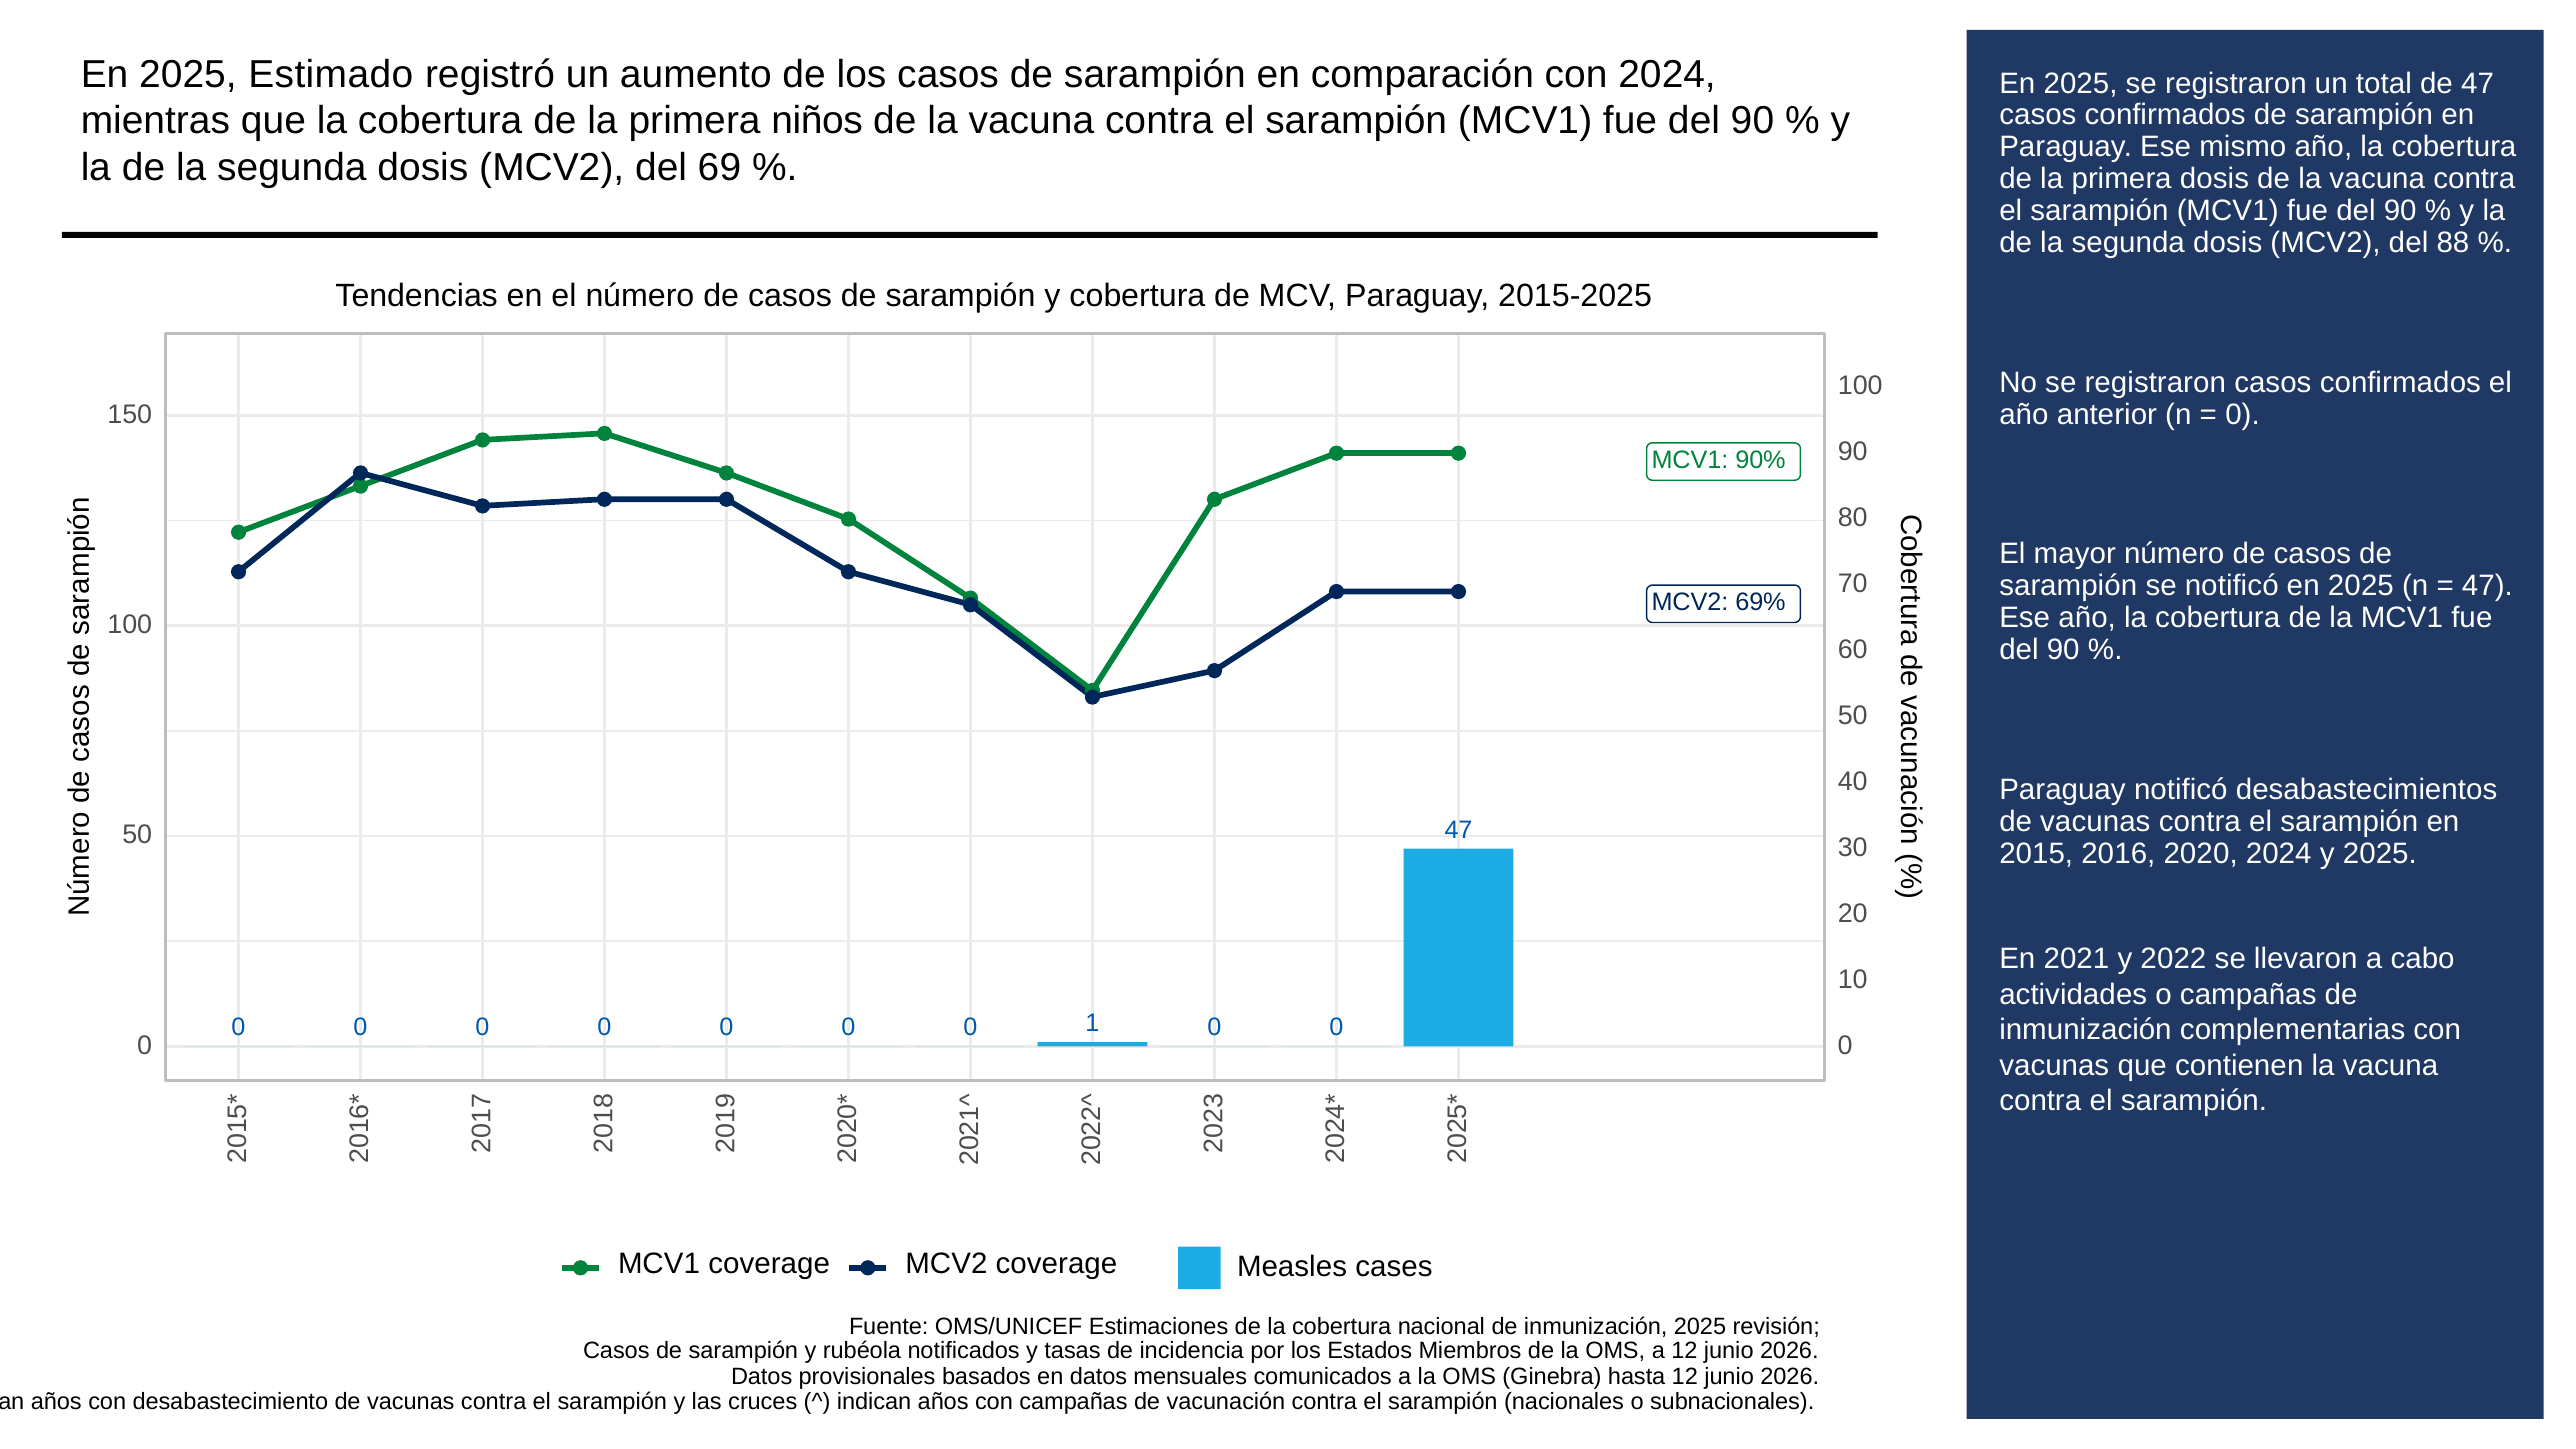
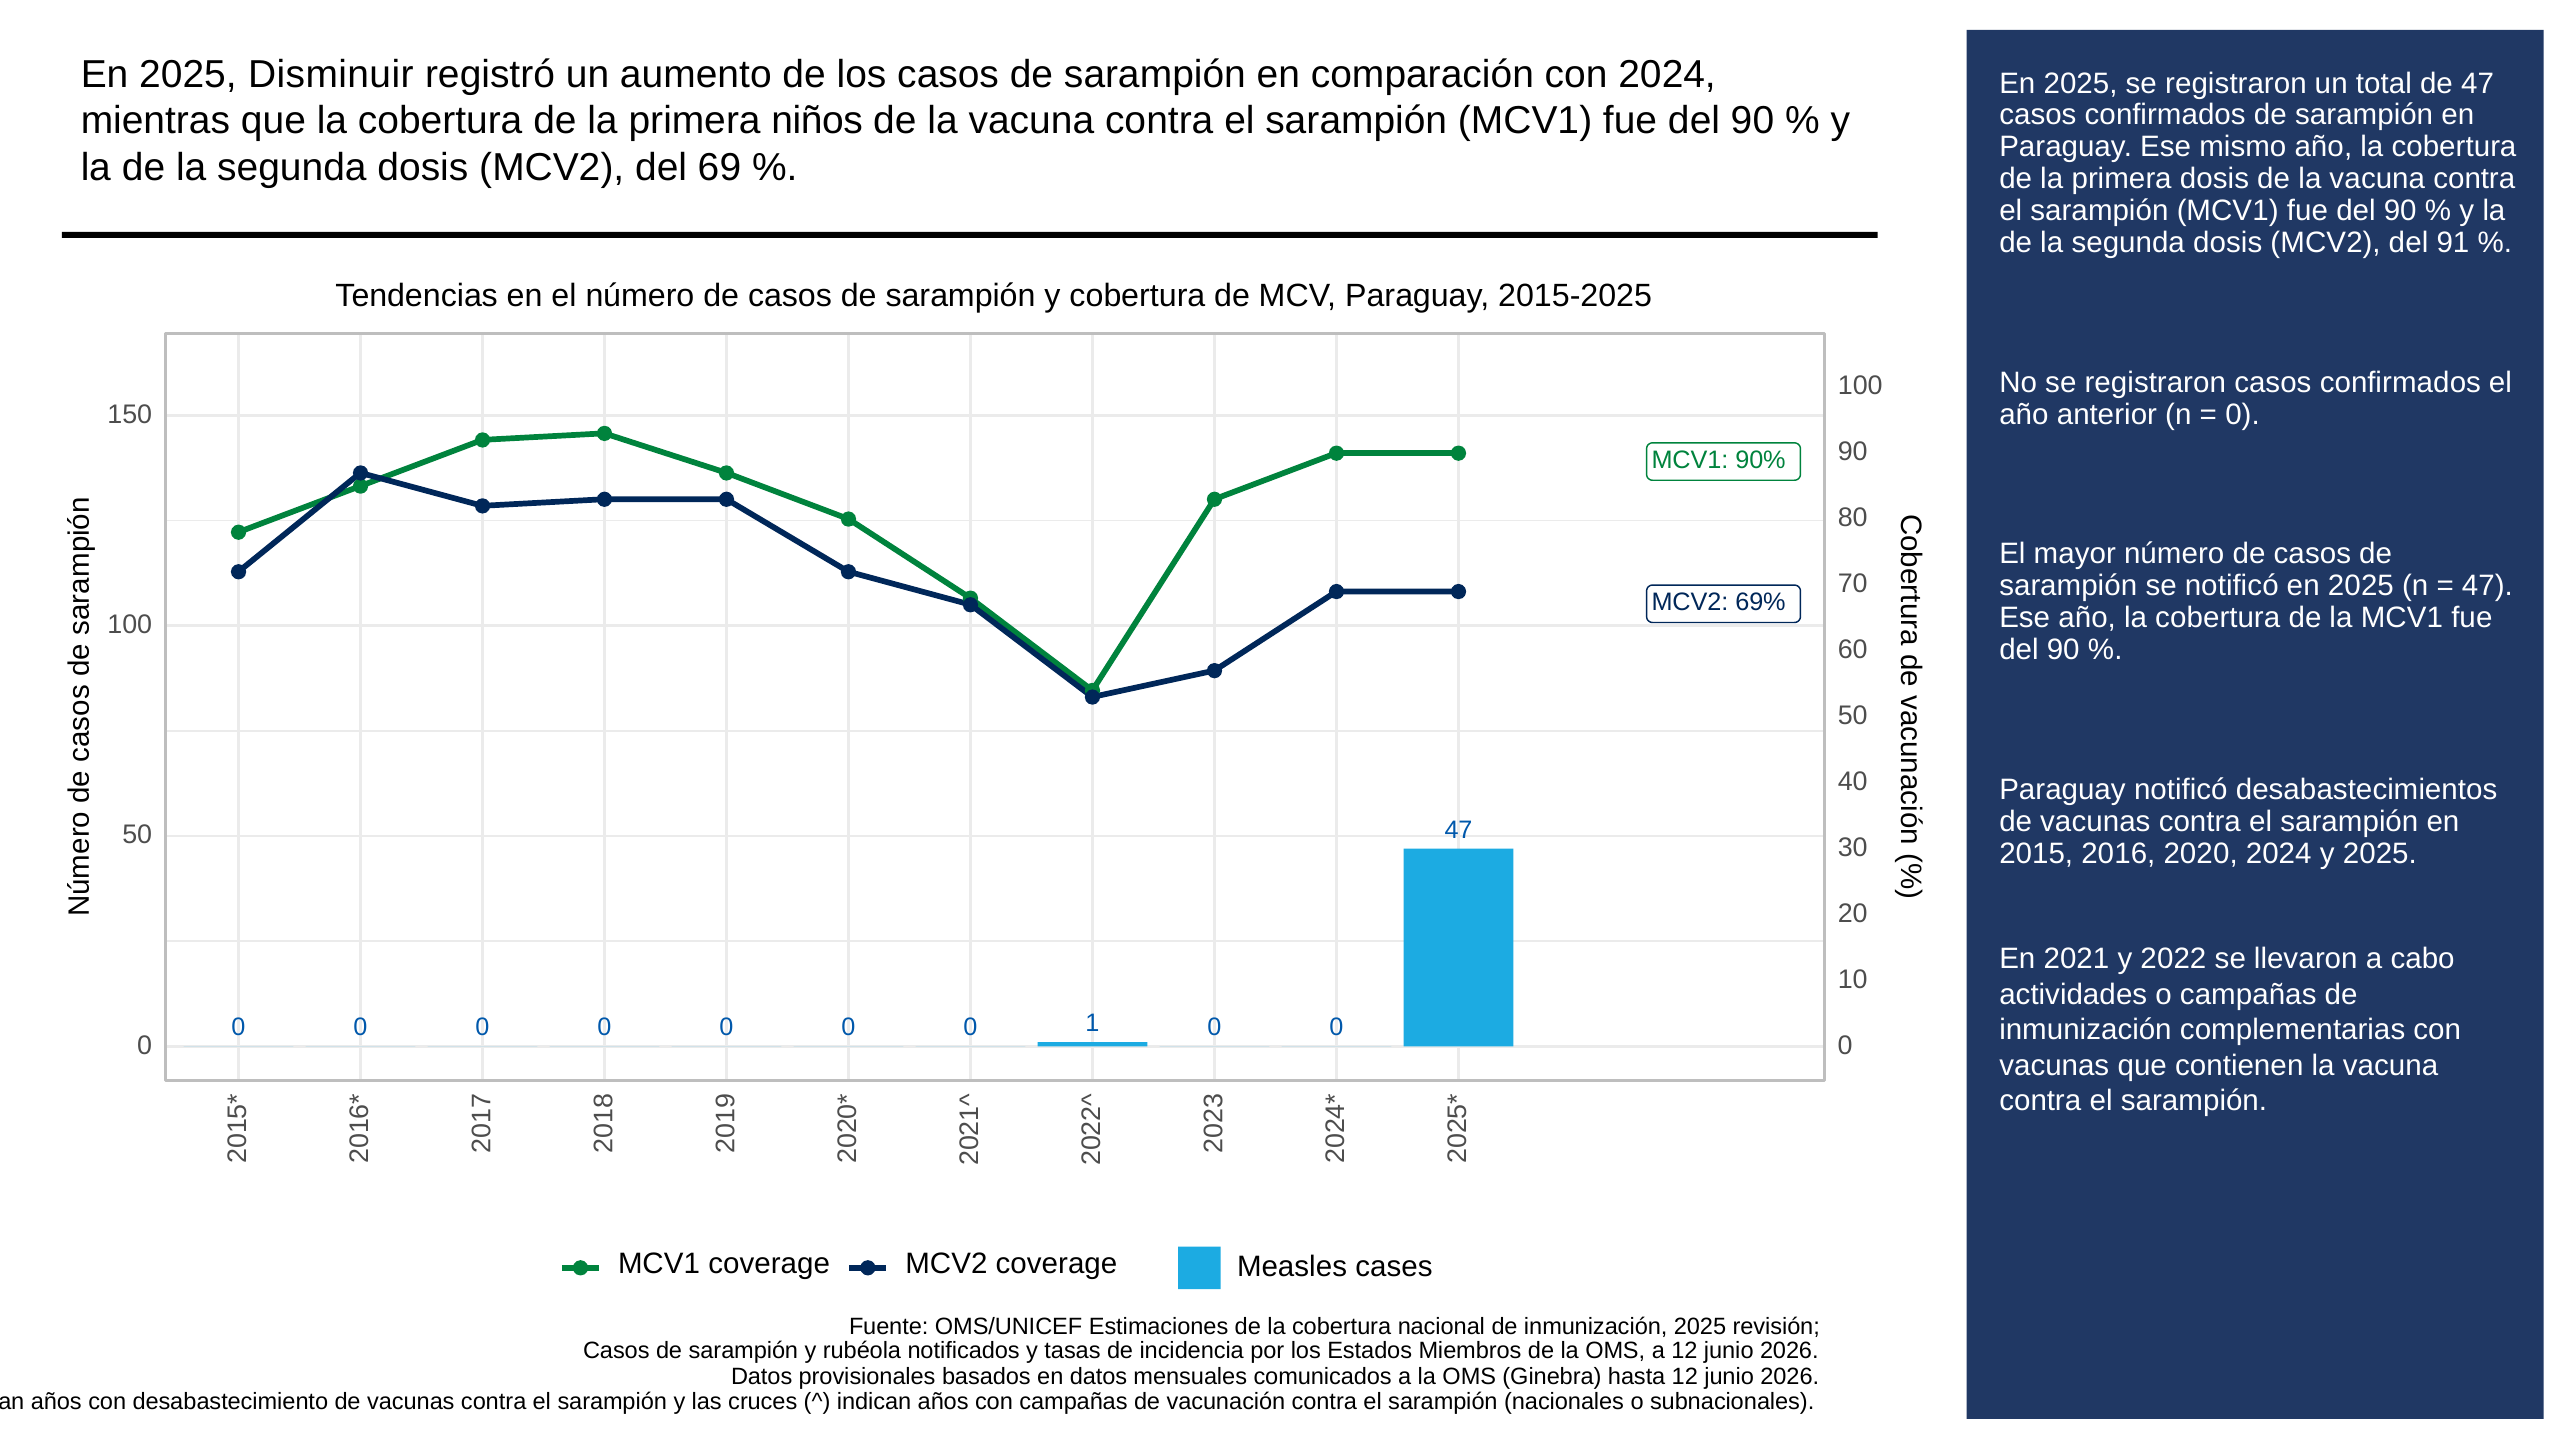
Estimado: Estimado -> Disminuir
88: 88 -> 91
